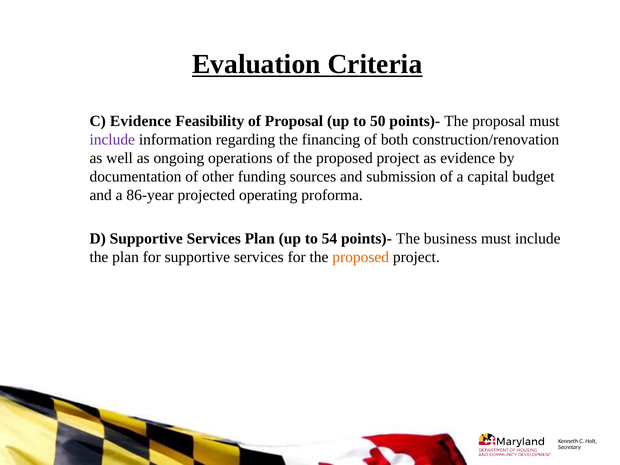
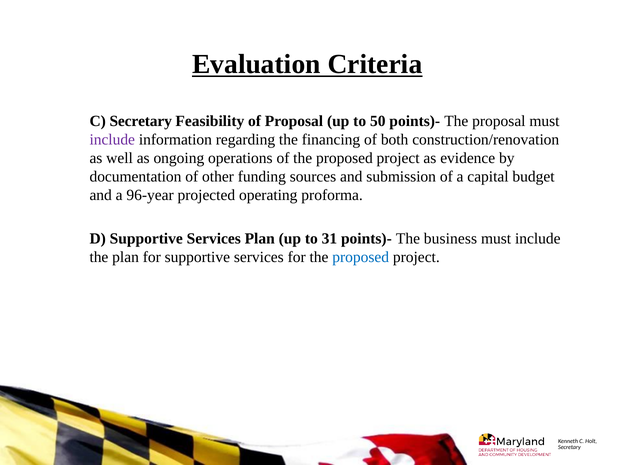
C Evidence: Evidence -> Secretary
86-year: 86-year -> 96-year
54: 54 -> 31
proposed at (361, 257) colour: orange -> blue
